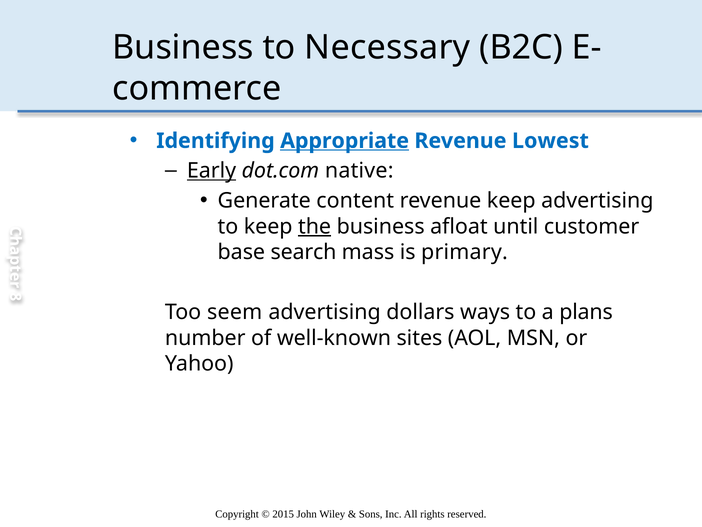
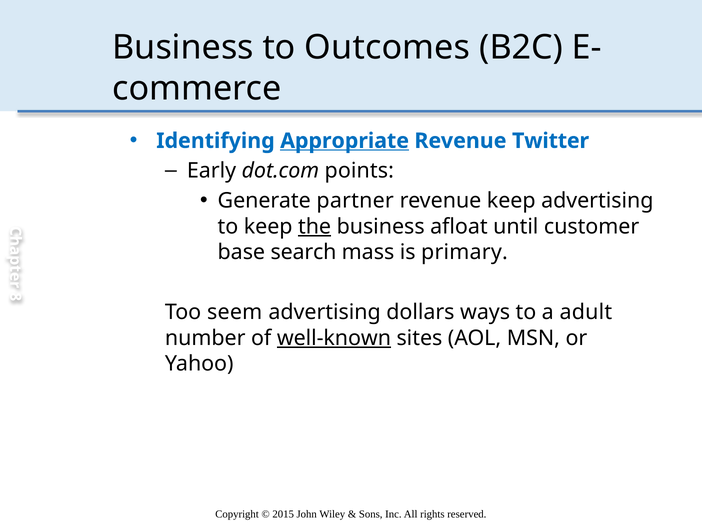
Necessary: Necessary -> Outcomes
Lowest: Lowest -> Twitter
Early underline: present -> none
native: native -> points
content: content -> partner
plans: plans -> adult
well-known underline: none -> present
